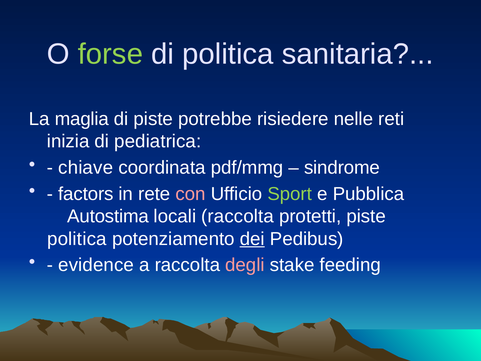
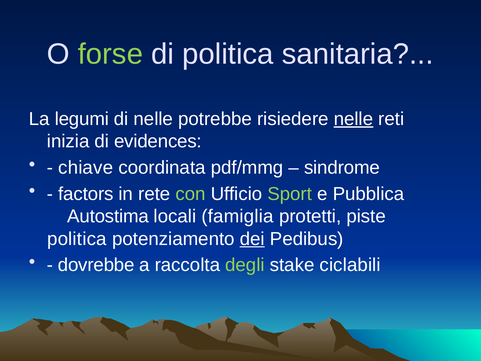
maglia: maglia -> legumi
di piste: piste -> nelle
nelle at (353, 119) underline: none -> present
pediatrica: pediatrica -> evidences
con colour: pink -> light green
locali raccolta: raccolta -> famiglia
evidence: evidence -> dovrebbe
degli colour: pink -> light green
feeding: feeding -> ciclabili
